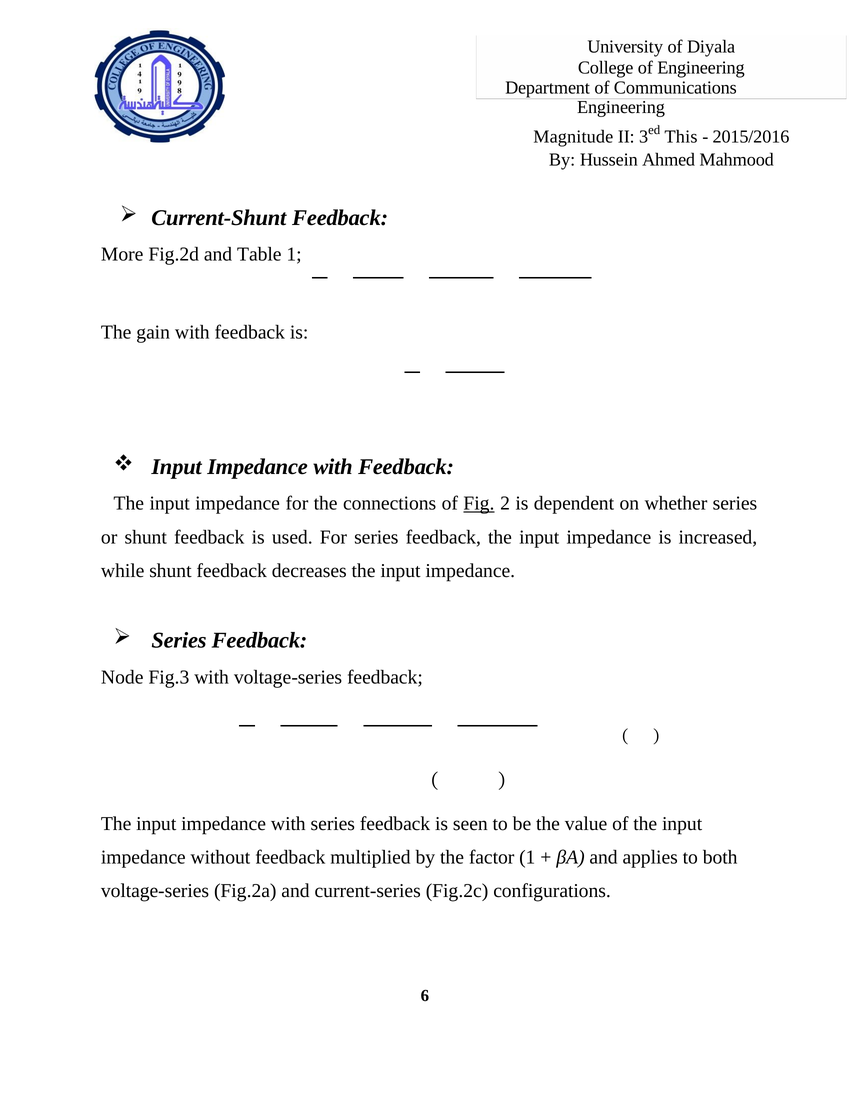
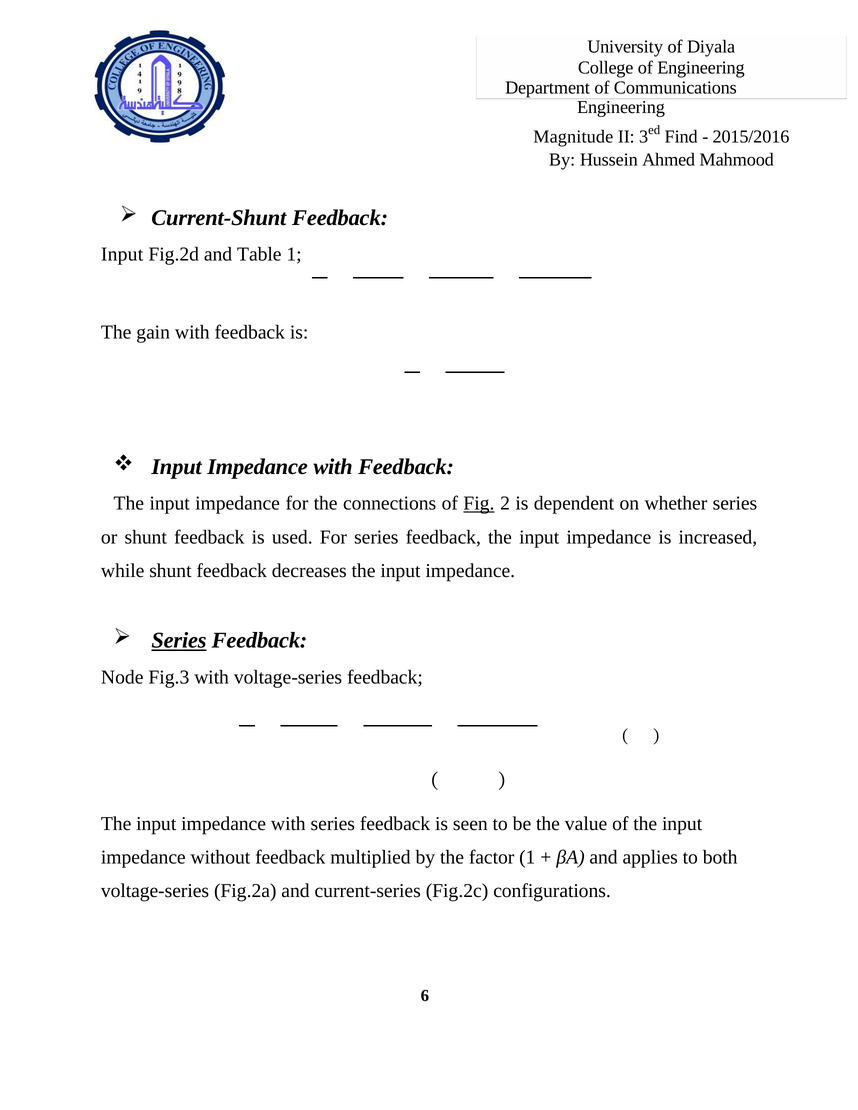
This: This -> Find
More at (122, 254): More -> Input
Series at (179, 641) underline: none -> present
